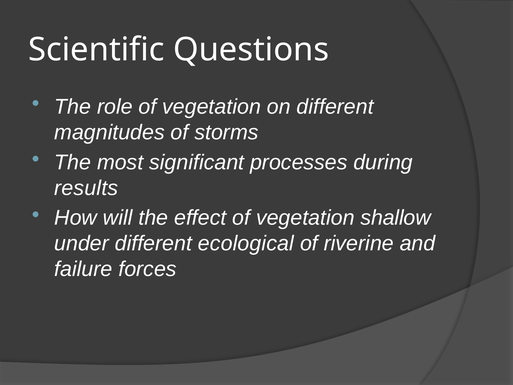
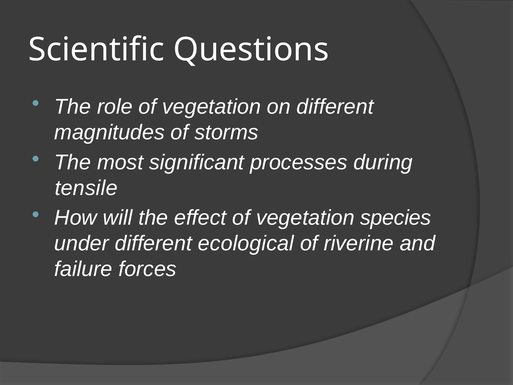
results: results -> tensile
shallow: shallow -> species
